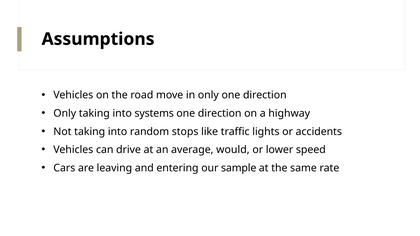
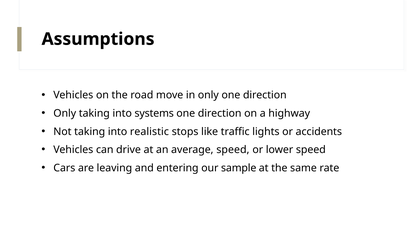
random: random -> realistic
average would: would -> speed
